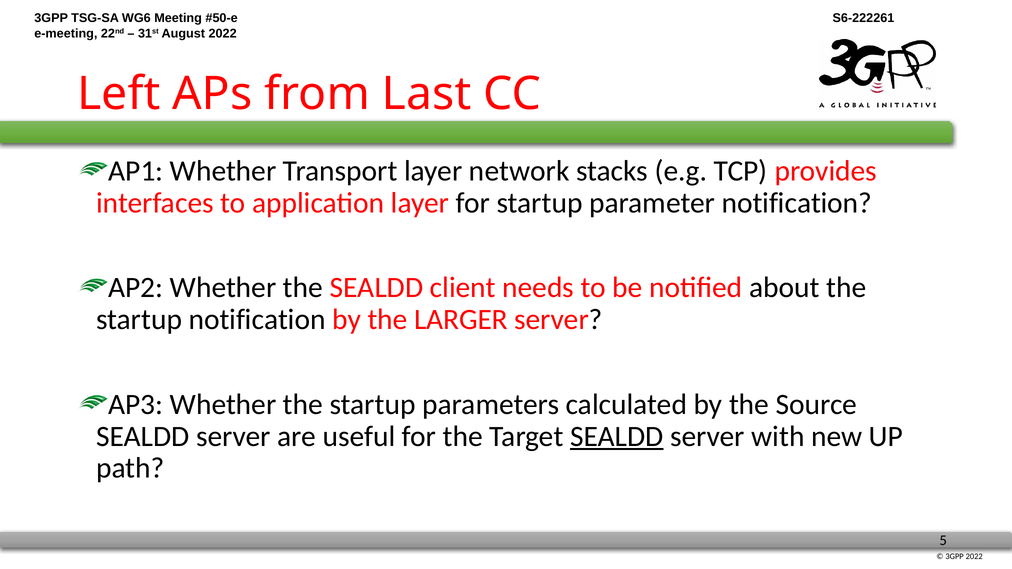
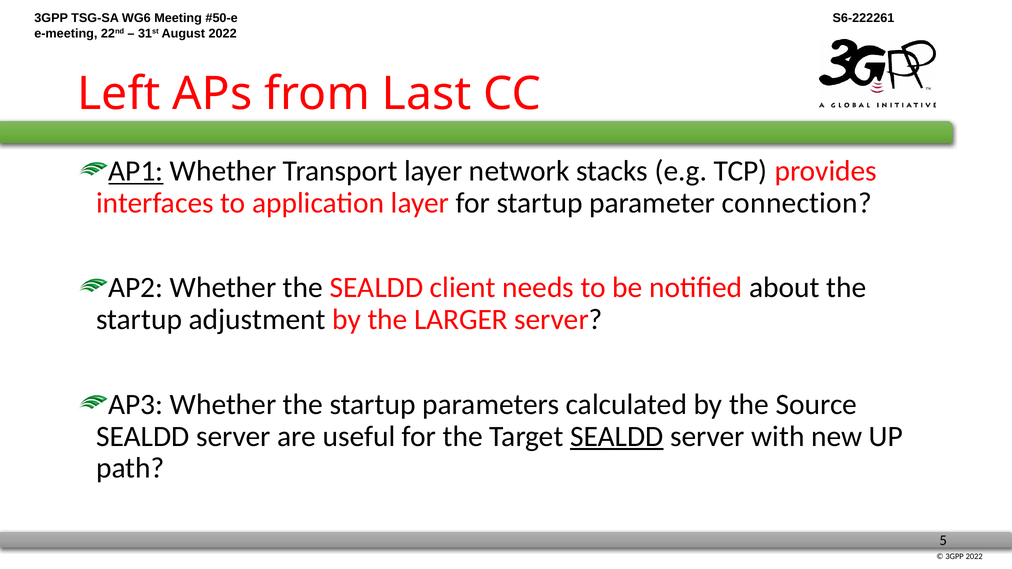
AP1 underline: none -> present
parameter notification: notification -> connection
startup notification: notification -> adjustment
